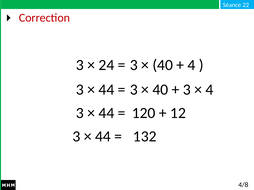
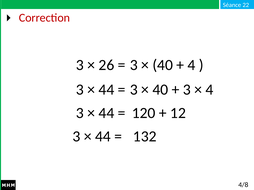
24: 24 -> 26
